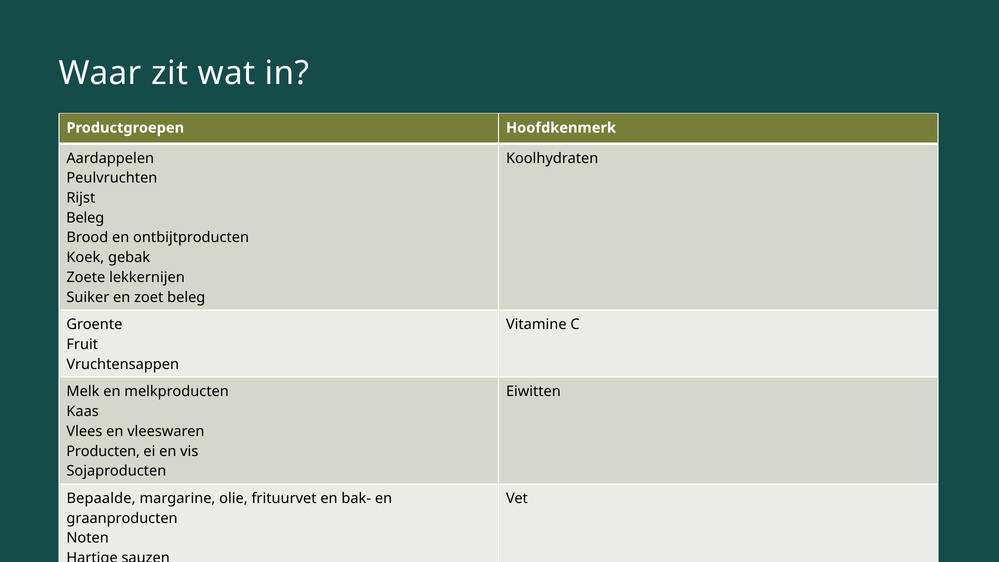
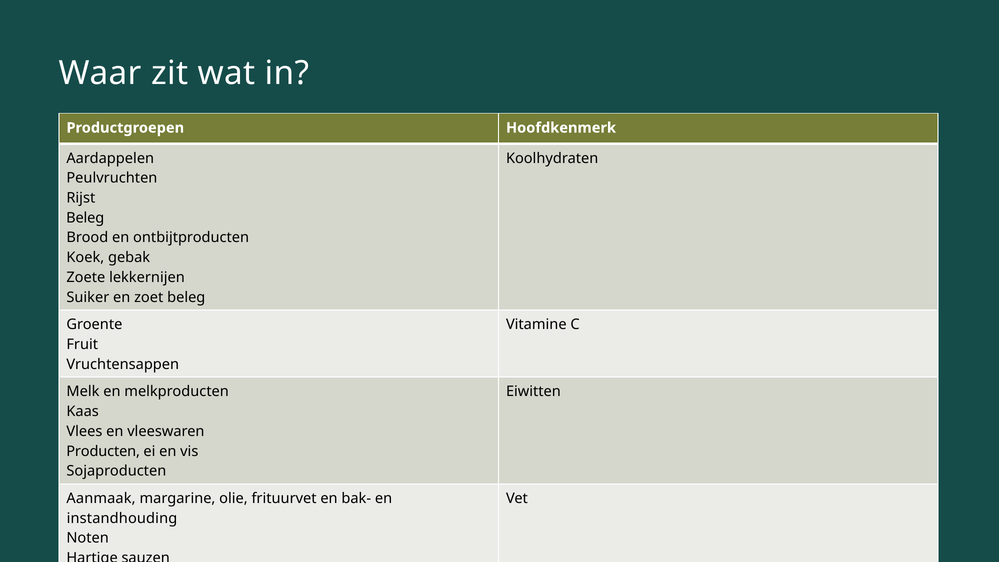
Bepaalde: Bepaalde -> Aanmaak
graanproducten: graanproducten -> instandhouding
